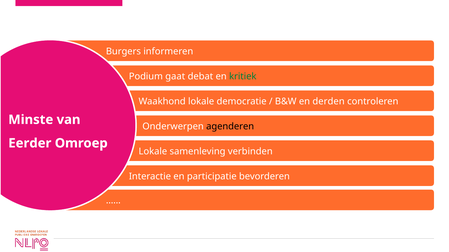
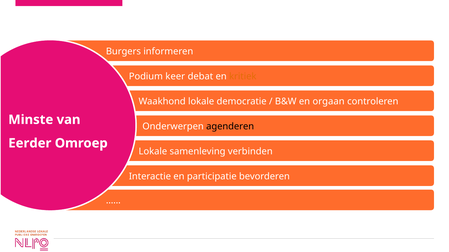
gaat: gaat -> keer
kritiek colour: green -> orange
derden: derden -> orgaan
